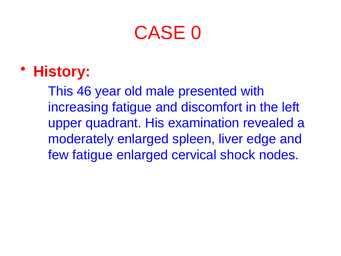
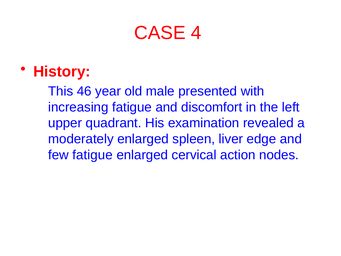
0: 0 -> 4
shock: shock -> action
